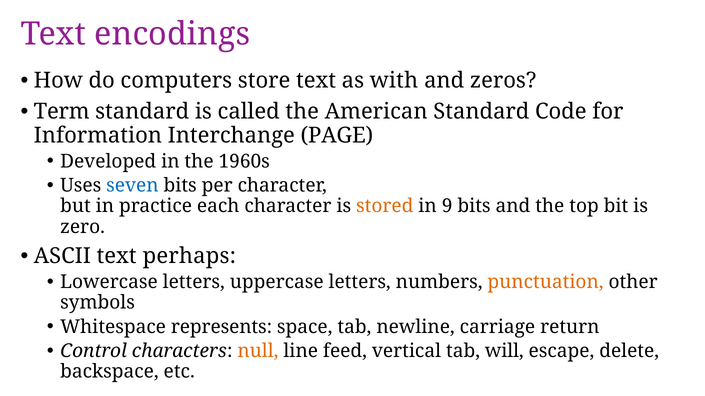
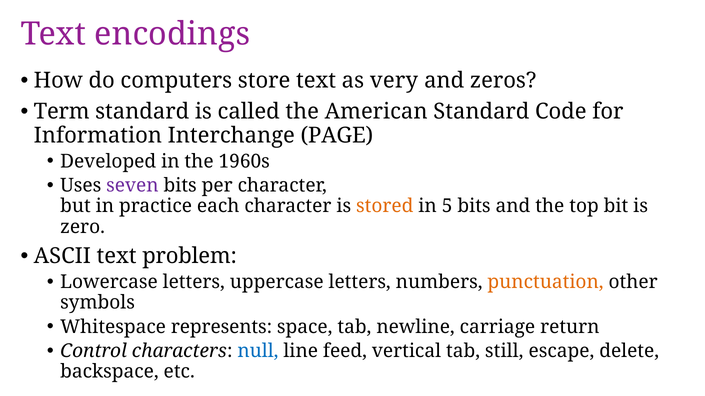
with: with -> very
seven colour: blue -> purple
9: 9 -> 5
perhaps: perhaps -> problem
null colour: orange -> blue
will: will -> still
